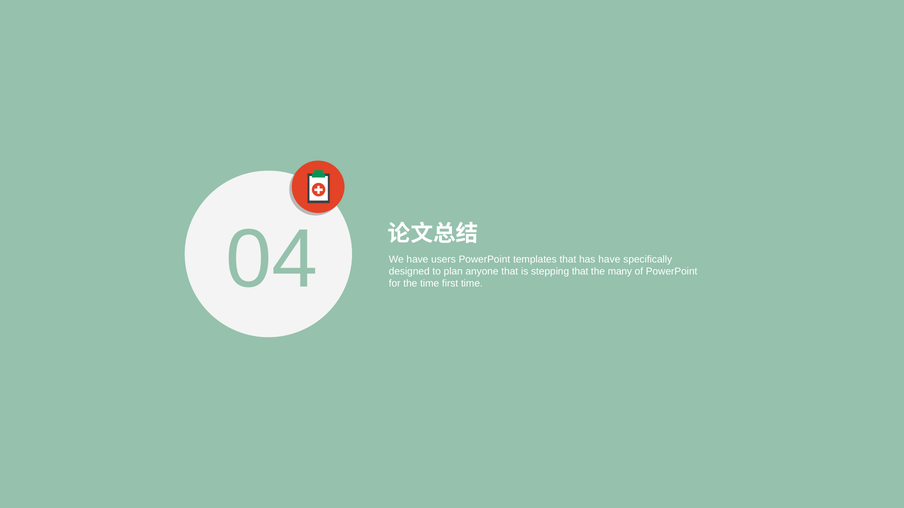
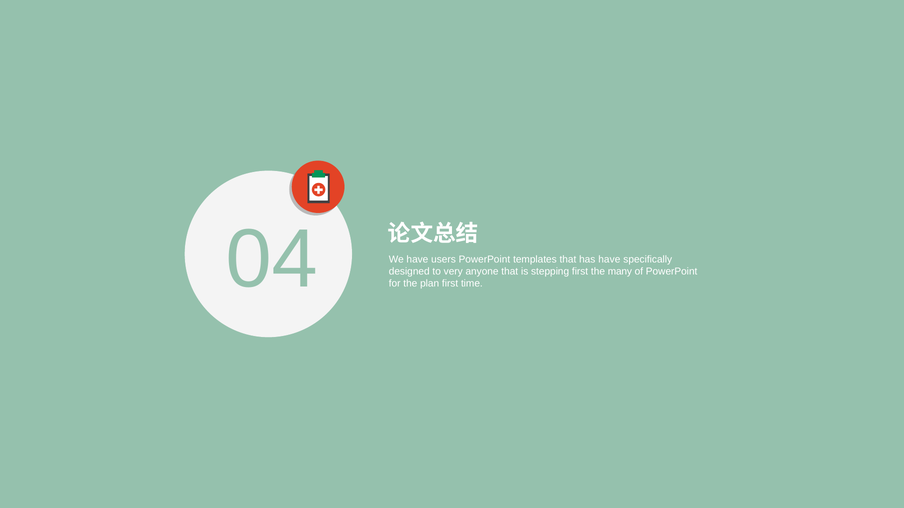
plan: plan -> very
stepping that: that -> first
the time: time -> plan
